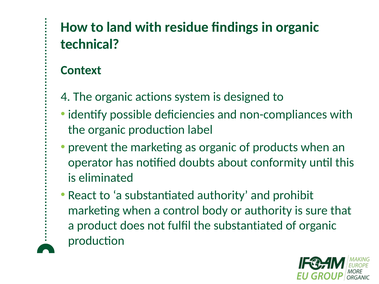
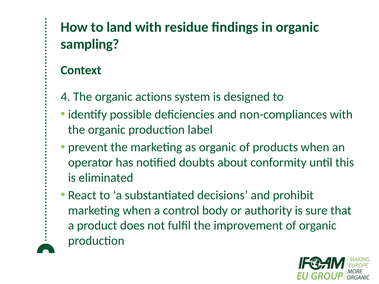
technical: technical -> sampling
substantiated authority: authority -> decisions
the substantiated: substantiated -> improvement
